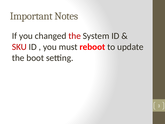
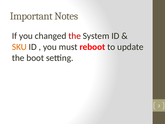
SKU colour: red -> orange
